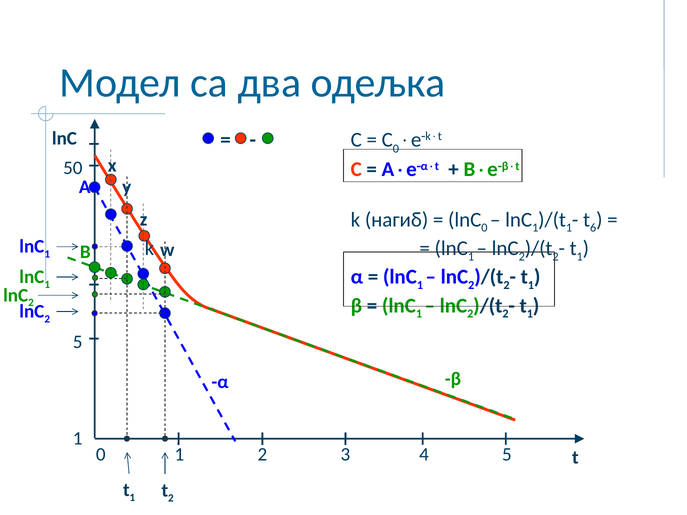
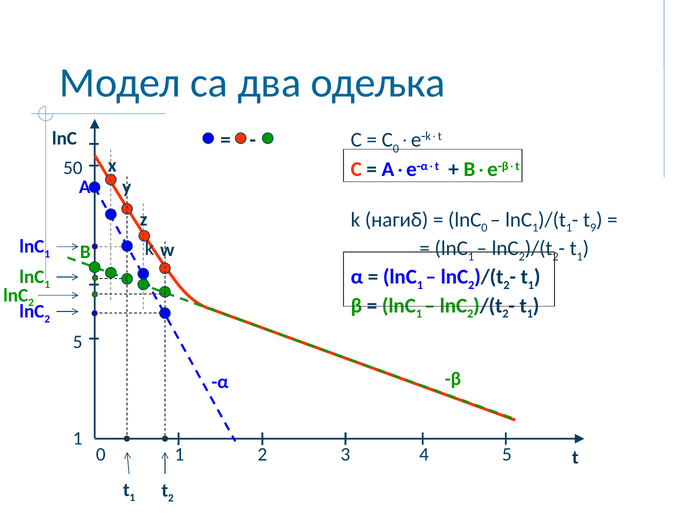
6: 6 -> 9
